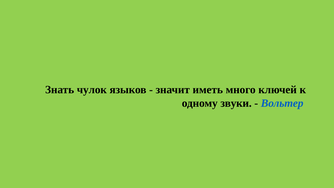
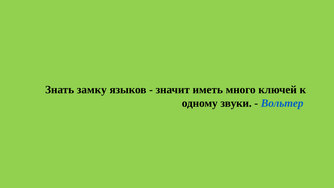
чулок: чулок -> замку
